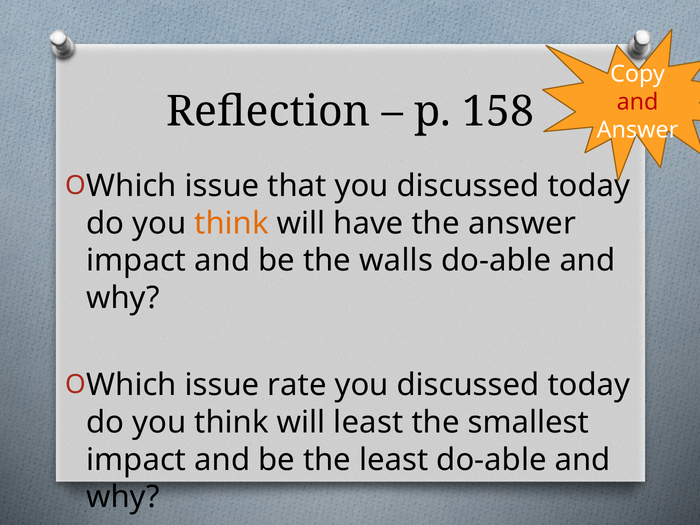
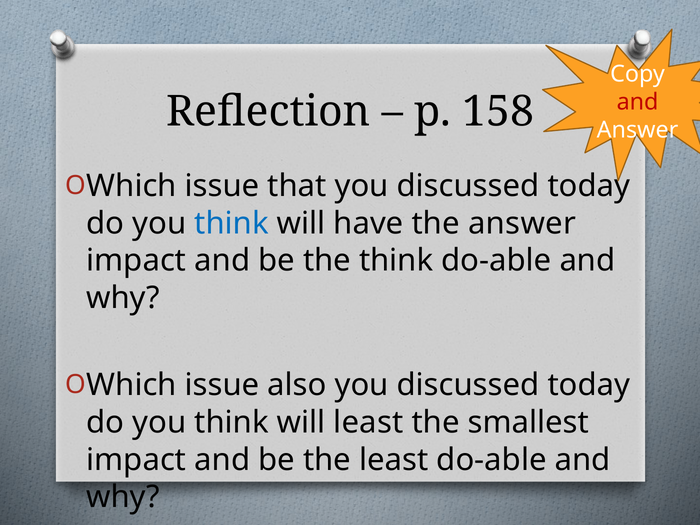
think at (232, 223) colour: orange -> blue
the walls: walls -> think
rate: rate -> also
